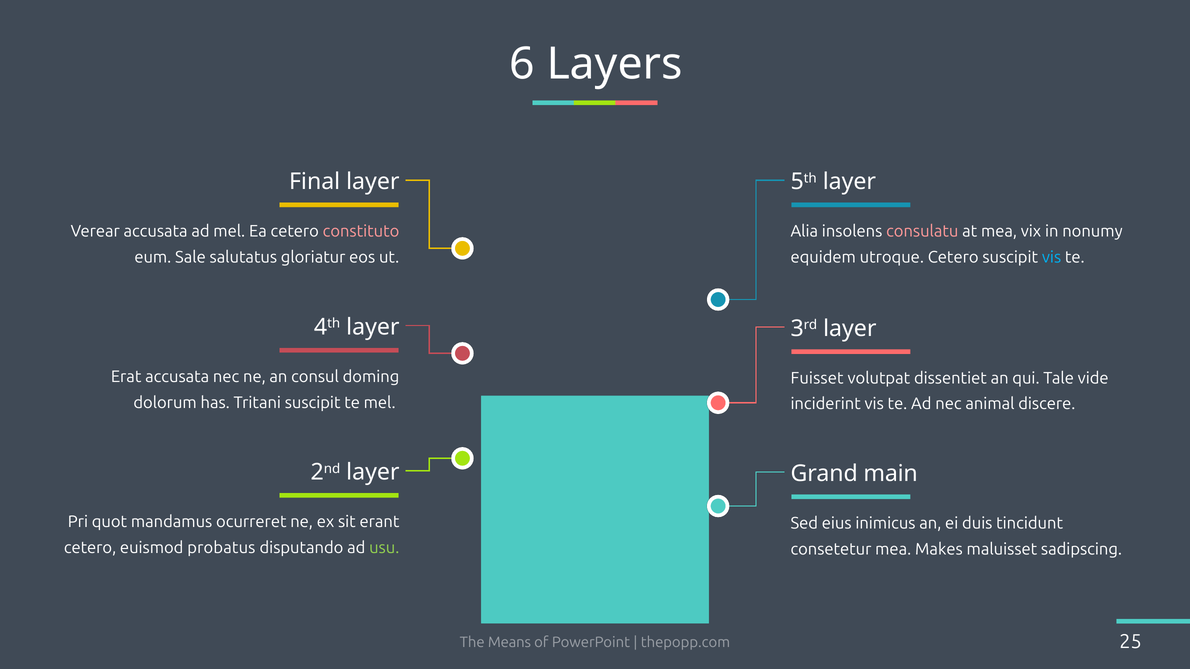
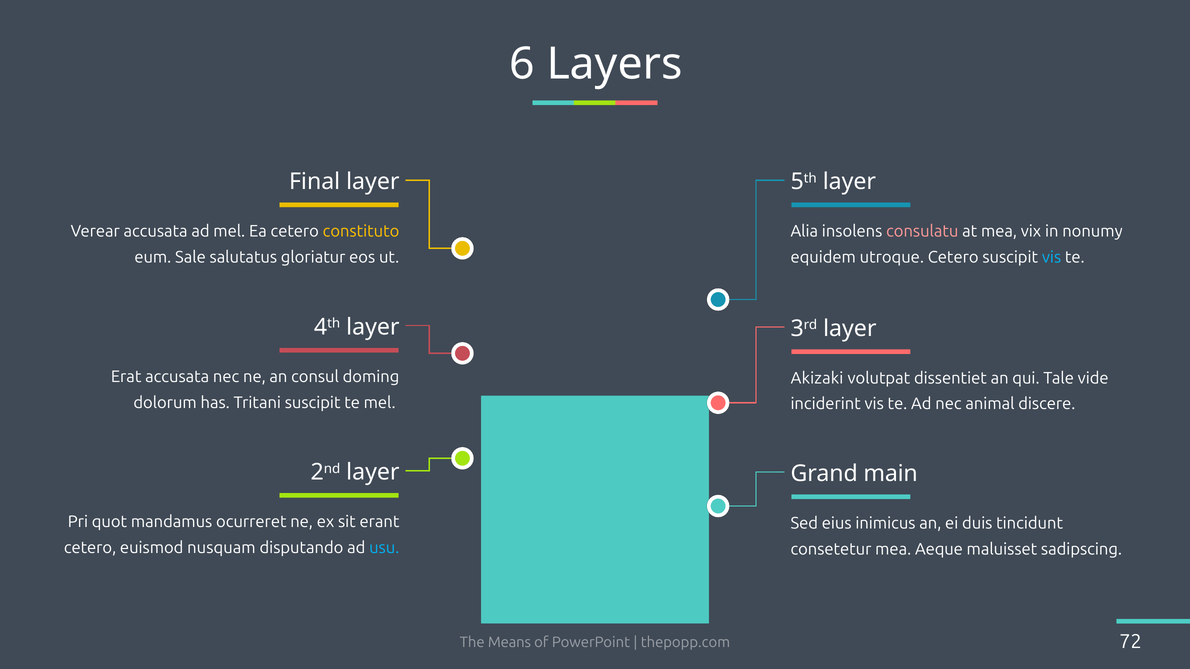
constituto colour: pink -> yellow
Fuisset: Fuisset -> Akizaki
probatus: probatus -> nusquam
usu colour: light green -> light blue
Makes: Makes -> Aeque
25: 25 -> 72
